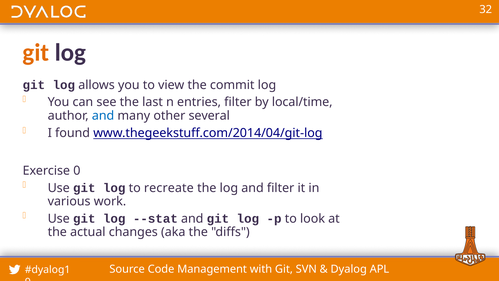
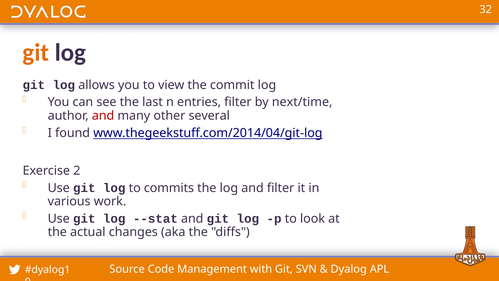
local/time: local/time -> next/time
and at (103, 116) colour: blue -> red
0: 0 -> 2
recreate: recreate -> commits
